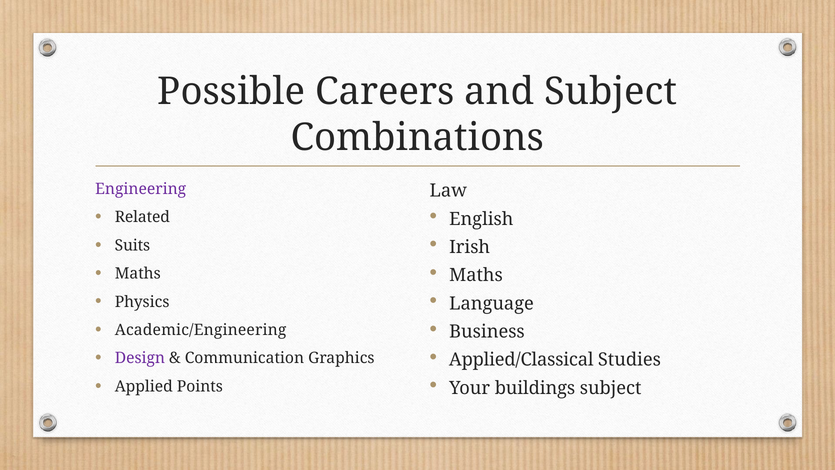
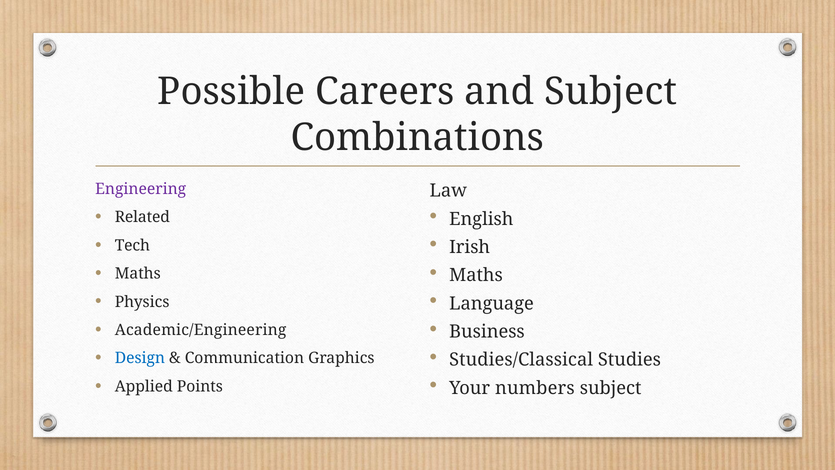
Suits: Suits -> Tech
Applied/Classical: Applied/Classical -> Studies/Classical
Design colour: purple -> blue
buildings: buildings -> numbers
